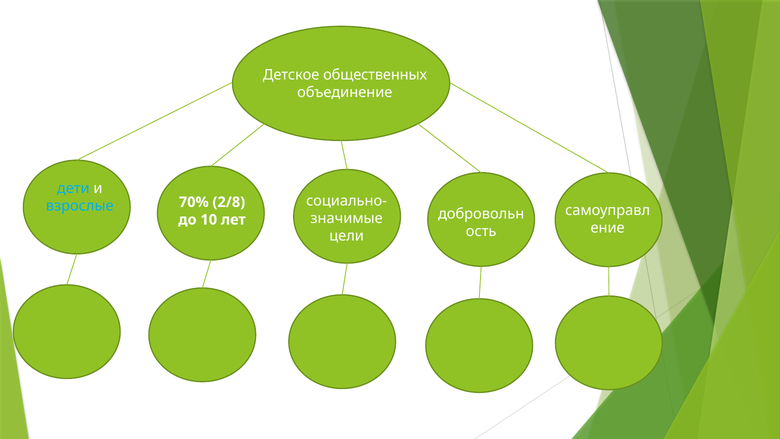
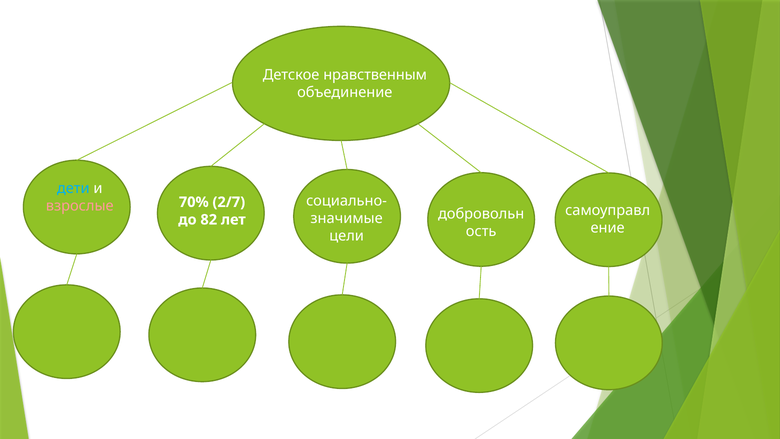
общественных: общественных -> нравственным
взрослые colour: light blue -> pink
2/8: 2/8 -> 2/7
10: 10 -> 82
